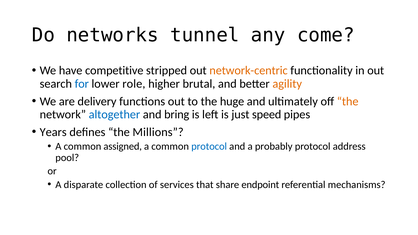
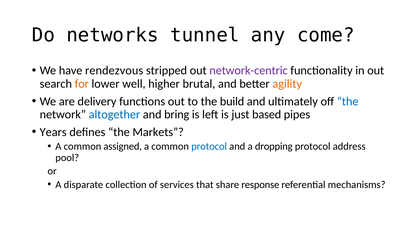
competitive: competitive -> rendezvous
network-centric colour: orange -> purple
for colour: blue -> orange
role: role -> well
huge: huge -> build
the at (348, 101) colour: orange -> blue
speed: speed -> based
Millions: Millions -> Markets
probably: probably -> dropping
endpoint: endpoint -> response
